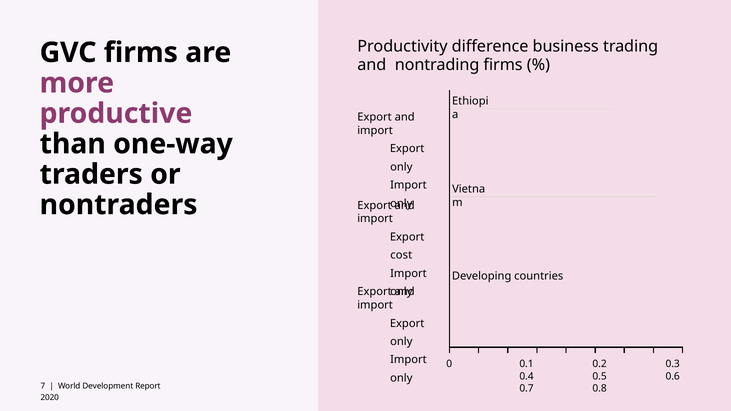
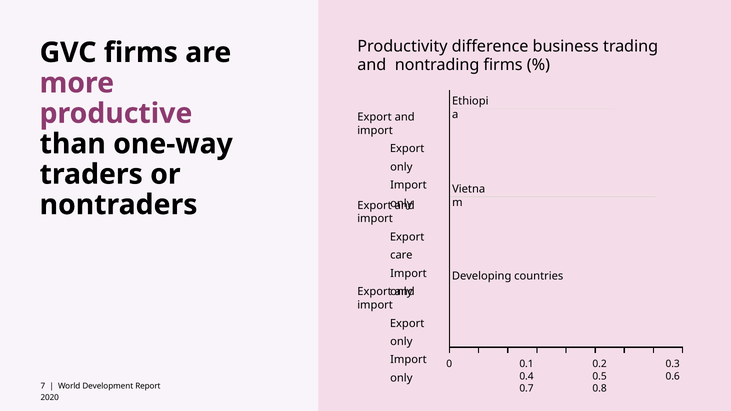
cost: cost -> care
